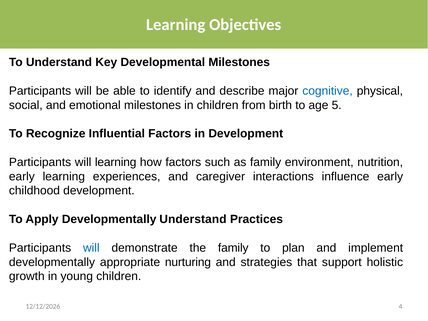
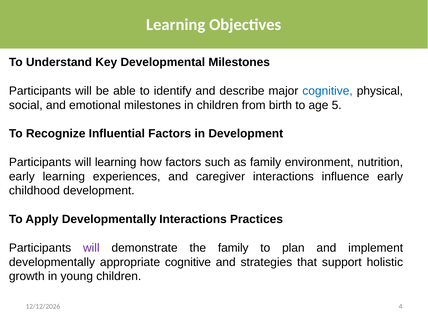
Developmentally Understand: Understand -> Interactions
will at (91, 248) colour: blue -> purple
appropriate nurturing: nurturing -> cognitive
